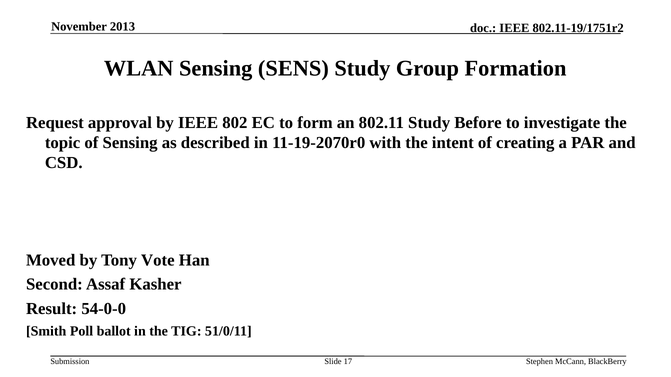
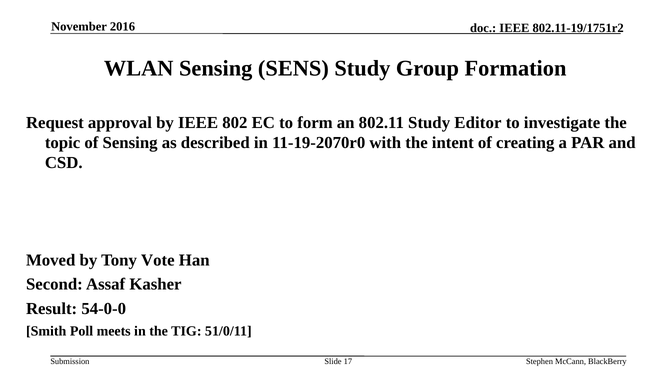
2013: 2013 -> 2016
Before: Before -> Editor
ballot: ballot -> meets
